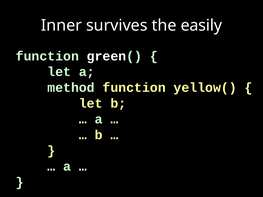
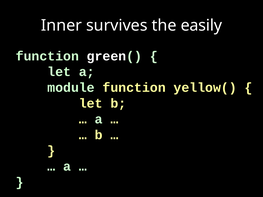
method: method -> module
